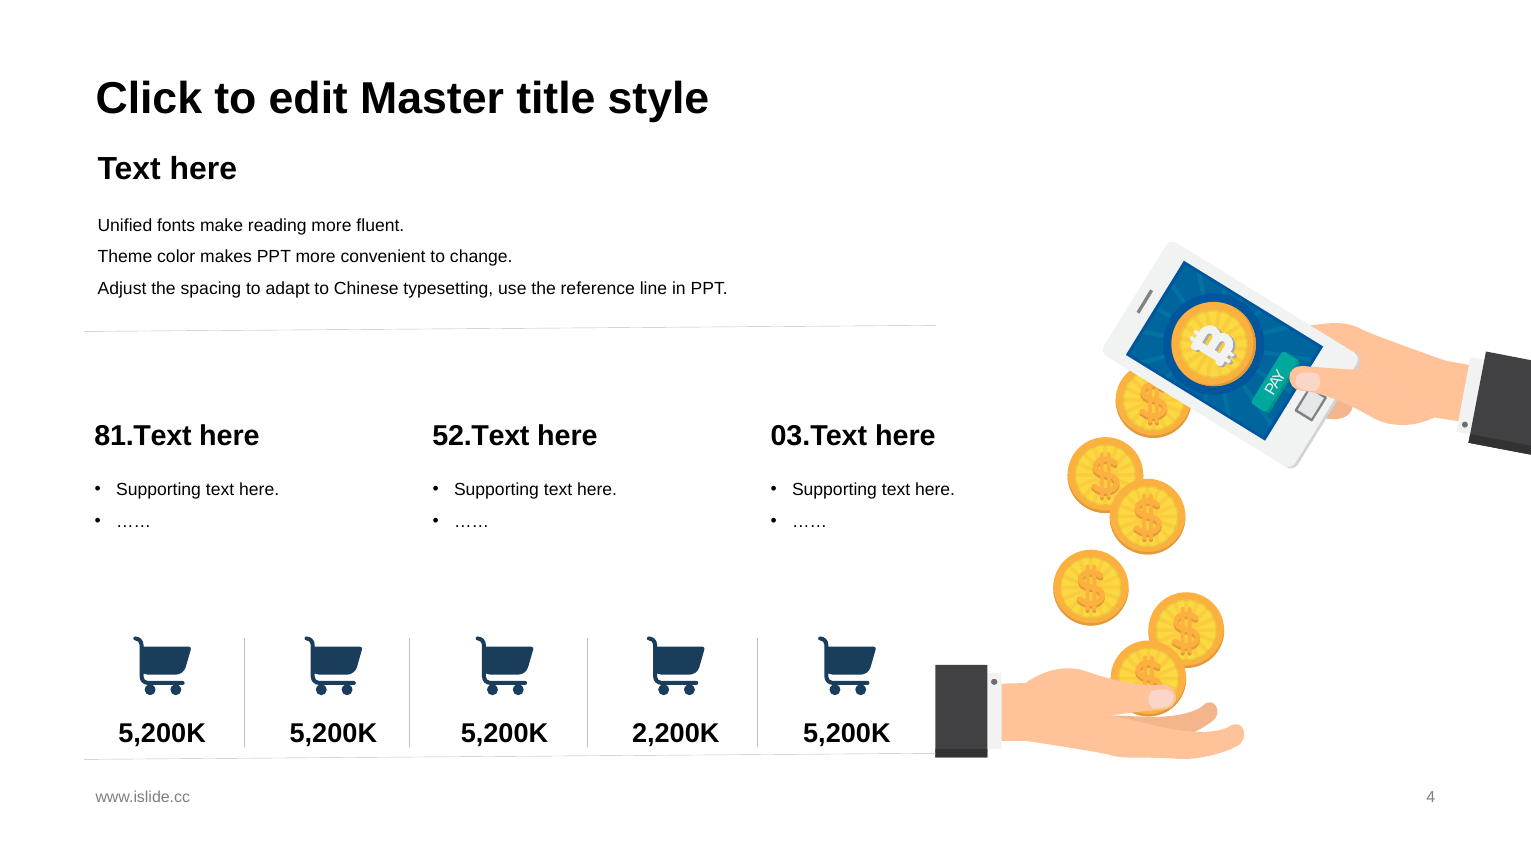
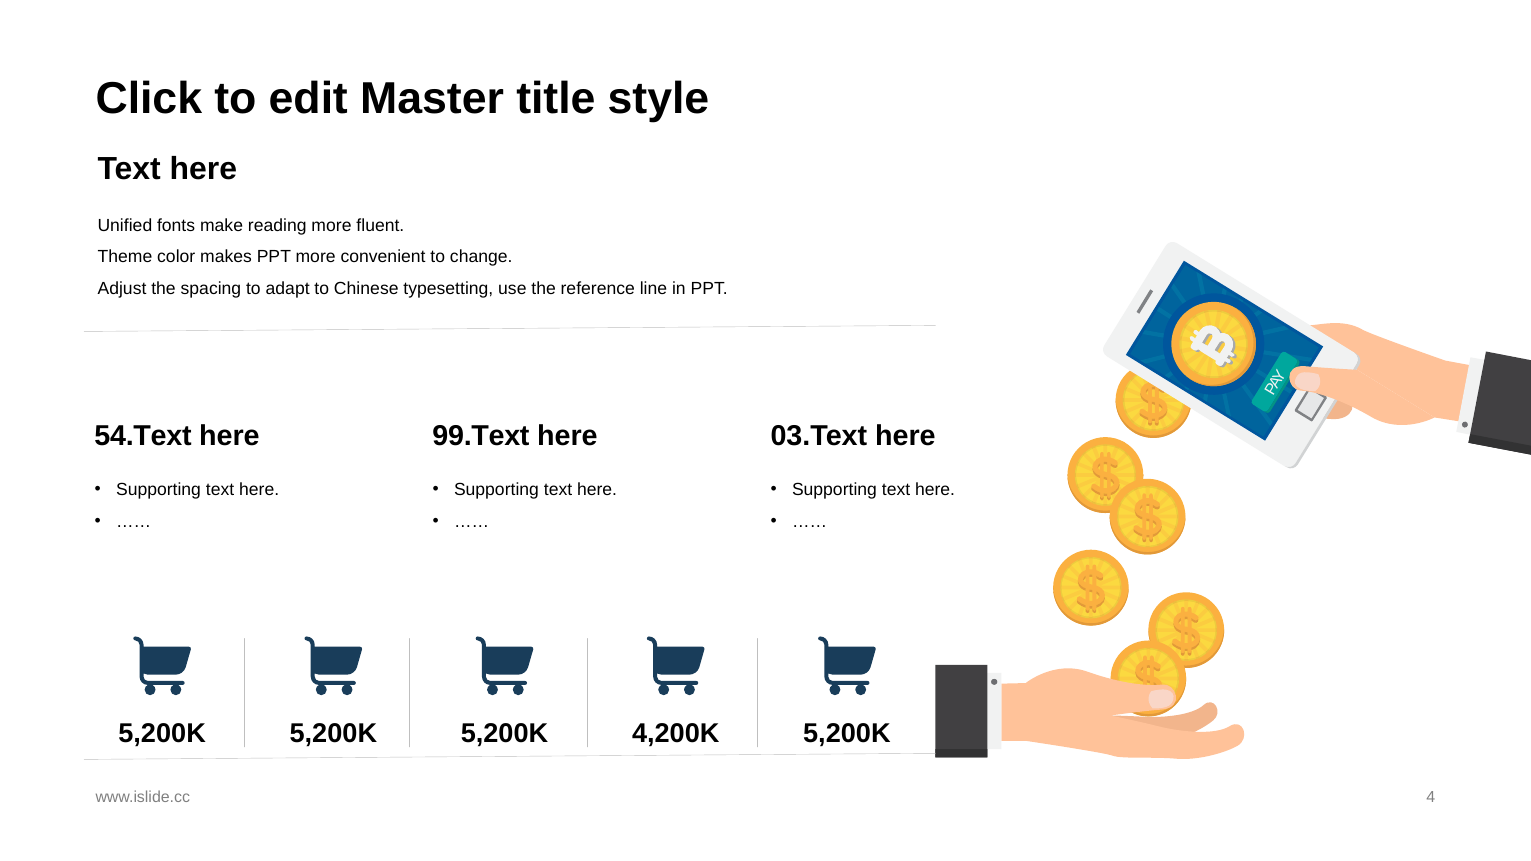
81.Text: 81.Text -> 54.Text
52.Text: 52.Text -> 99.Text
2,200K: 2,200K -> 4,200K
